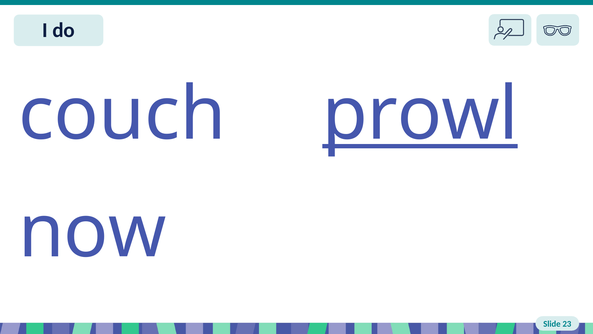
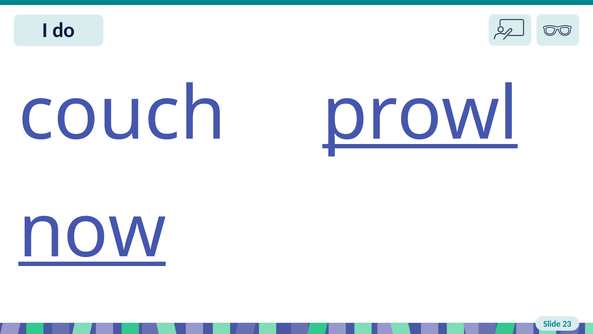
now underline: none -> present
